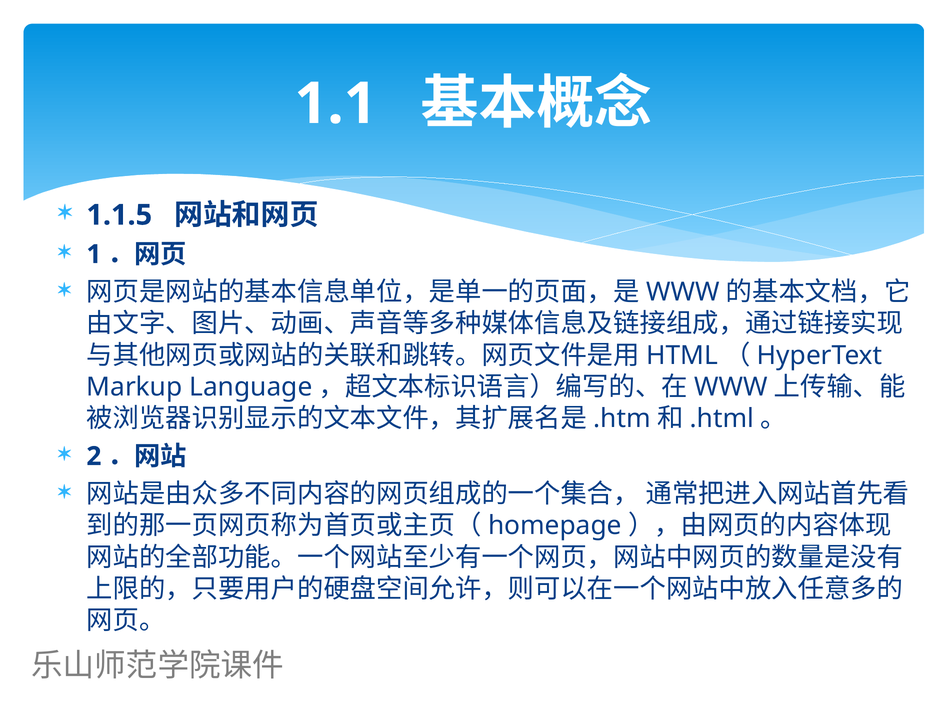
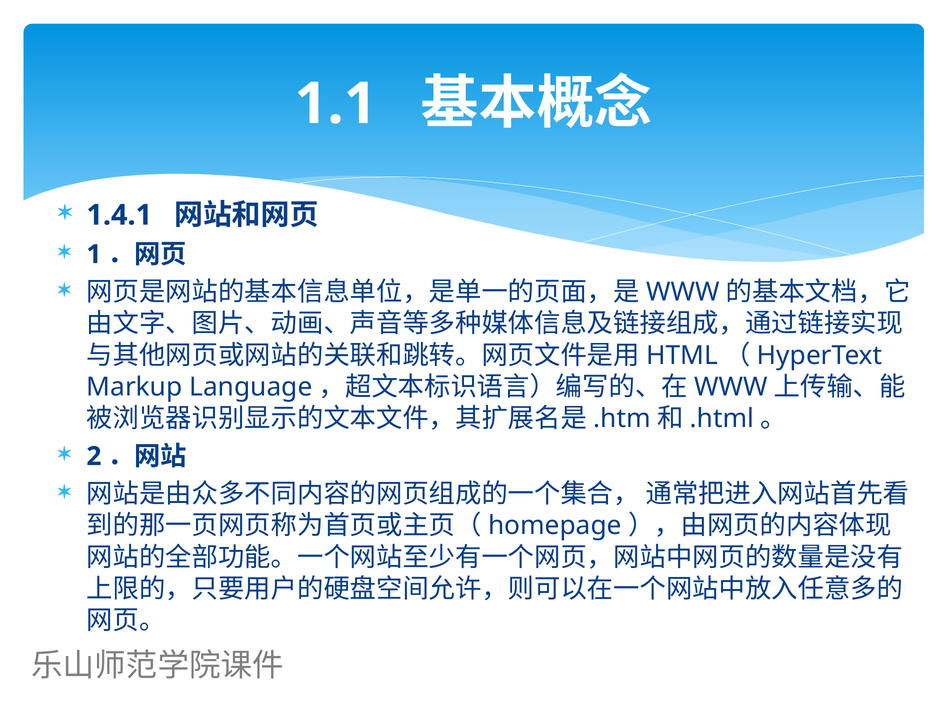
1.1.5: 1.1.5 -> 1.4.1
